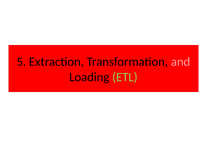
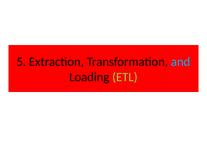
and colour: pink -> light blue
